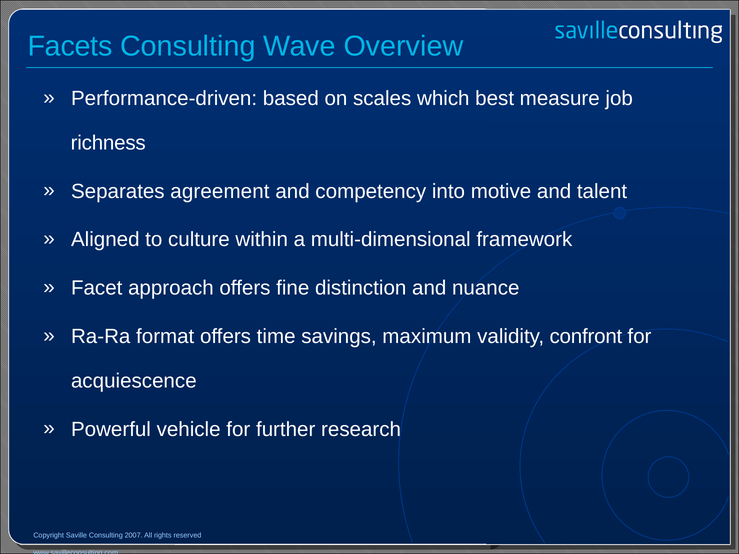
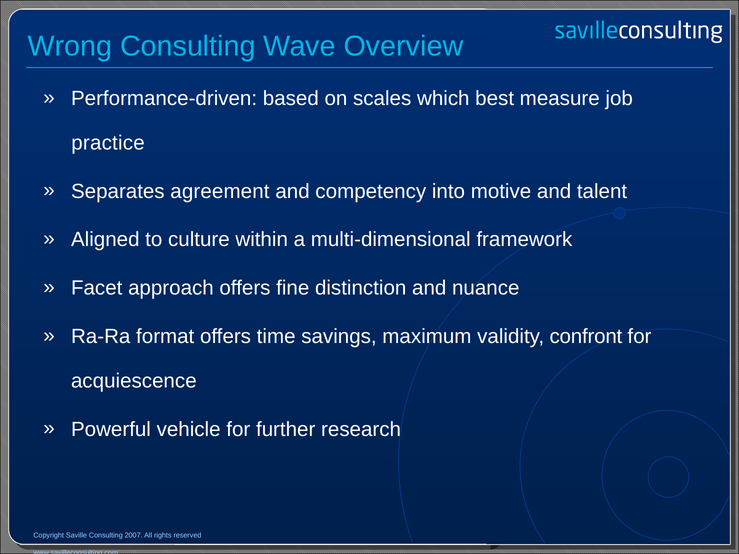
Facets: Facets -> Wrong
richness: richness -> practice
